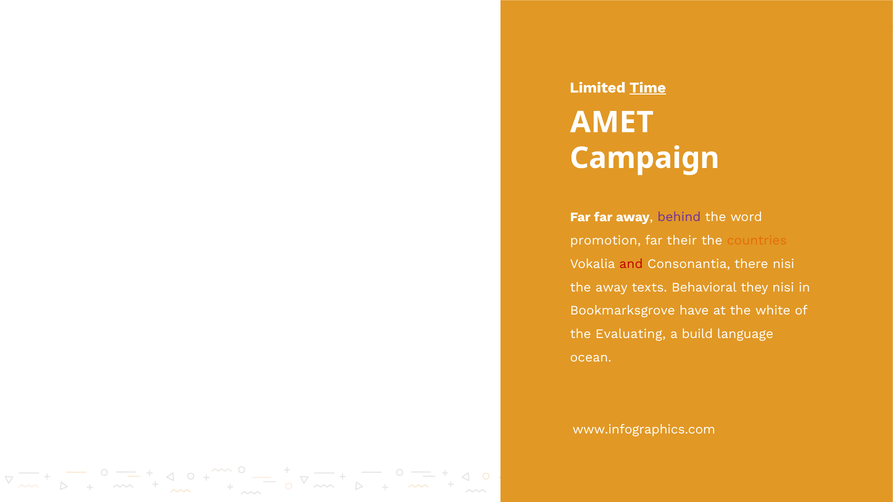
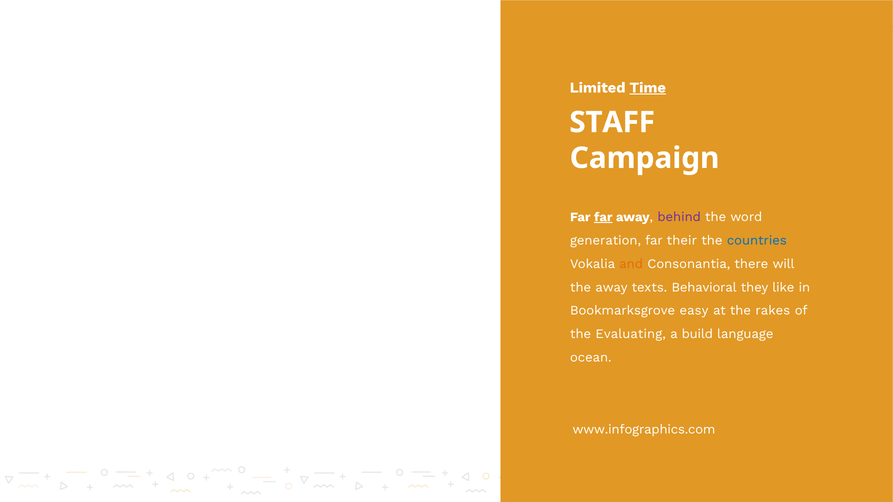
AMET: AMET -> STAFF
far at (603, 217) underline: none -> present
promotion: promotion -> generation
countries colour: orange -> blue
and colour: red -> orange
there nisi: nisi -> will
they nisi: nisi -> like
have: have -> easy
white: white -> rakes
